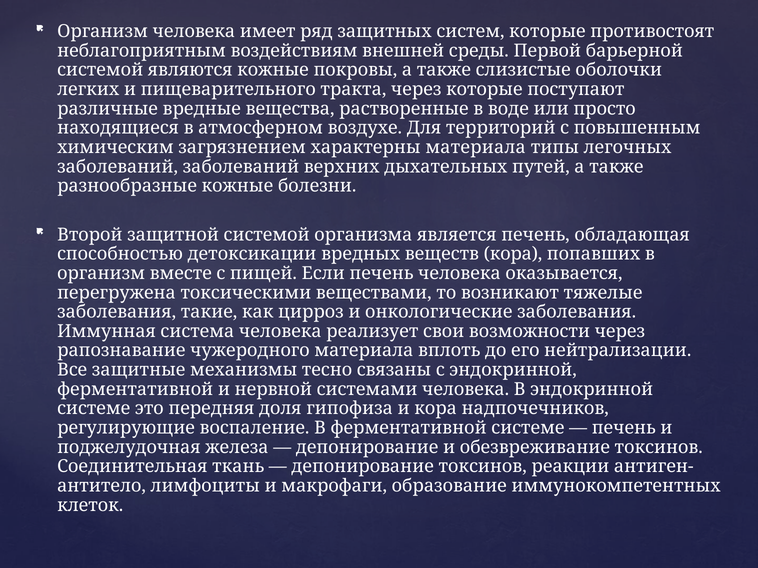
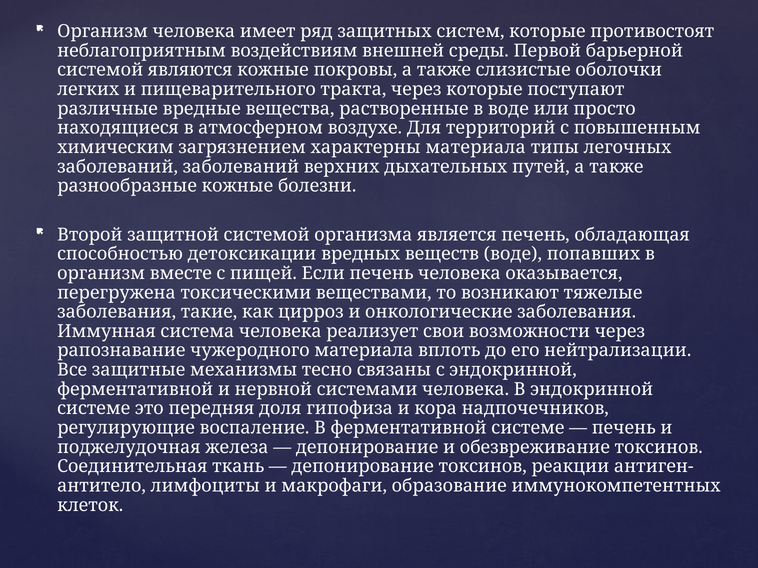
веществ кора: кора -> воде
